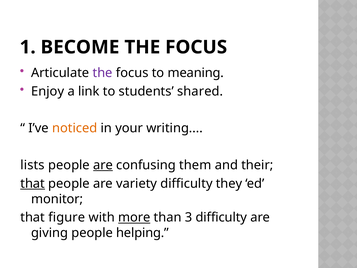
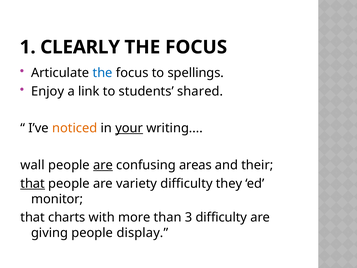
BECOME: BECOME -> CLEARLY
the at (103, 73) colour: purple -> blue
meaning: meaning -> spellings
your underline: none -> present
lists: lists -> wall
them: them -> areas
figure: figure -> charts
more underline: present -> none
helping: helping -> display
